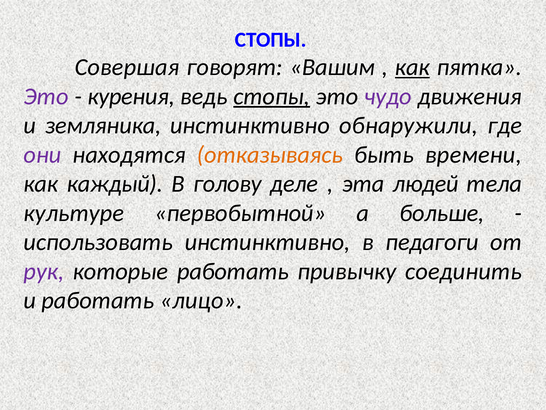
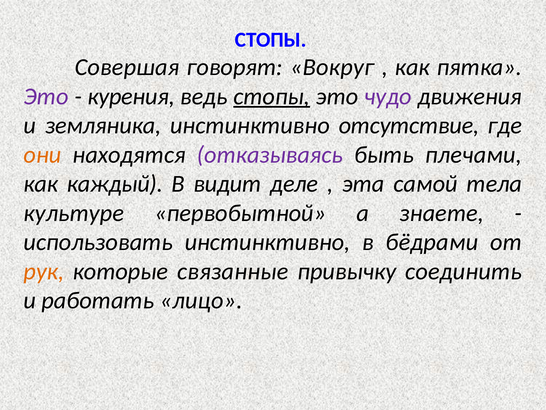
Вашим: Вашим -> Вокруг
как at (412, 67) underline: present -> none
обнаружили: обнаружили -> отсутствие
они colour: purple -> orange
отказываясь colour: orange -> purple
времени: времени -> плечами
голову: голову -> видит
людей: людей -> самой
больше: больше -> знаете
педагоги: педагоги -> бёдрами
рук colour: purple -> orange
которые работать: работать -> связанные
